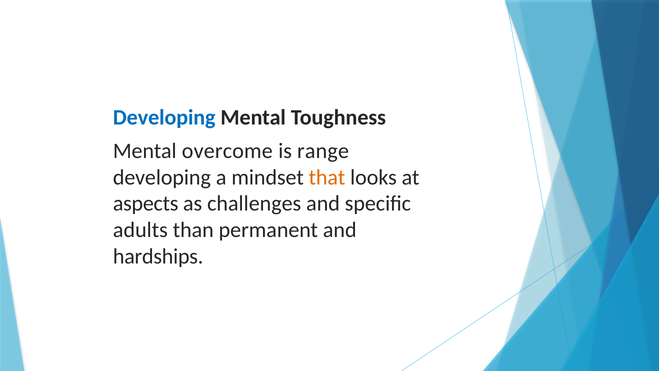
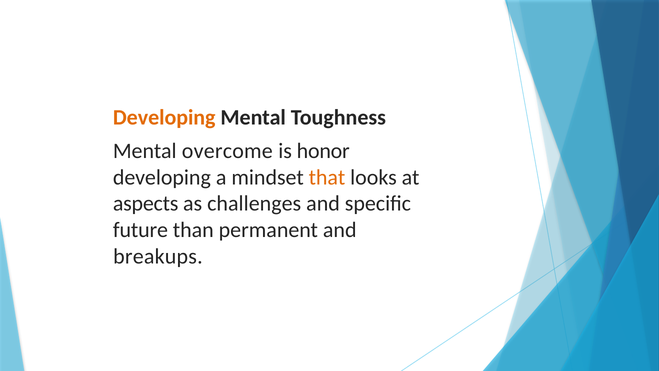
Developing at (164, 118) colour: blue -> orange
range: range -> honor
adults: adults -> future
hardships: hardships -> breakups
